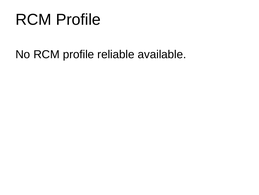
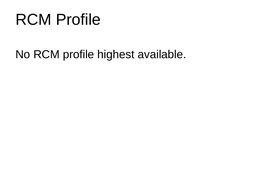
reliable: reliable -> highest
